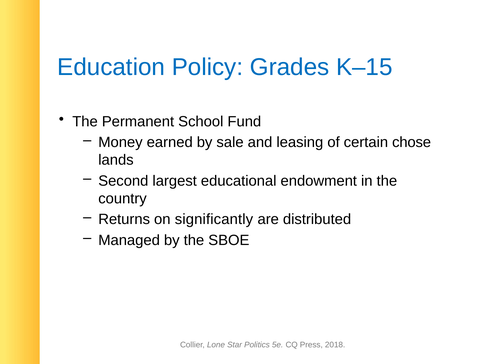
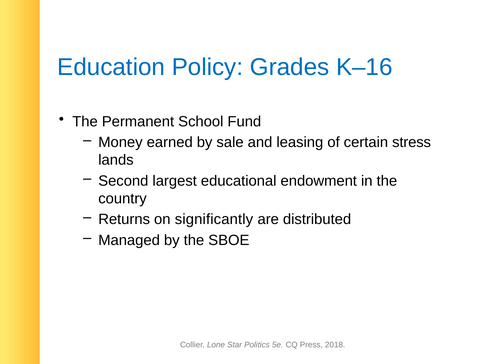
K–15: K–15 -> K–16
chose: chose -> stress
